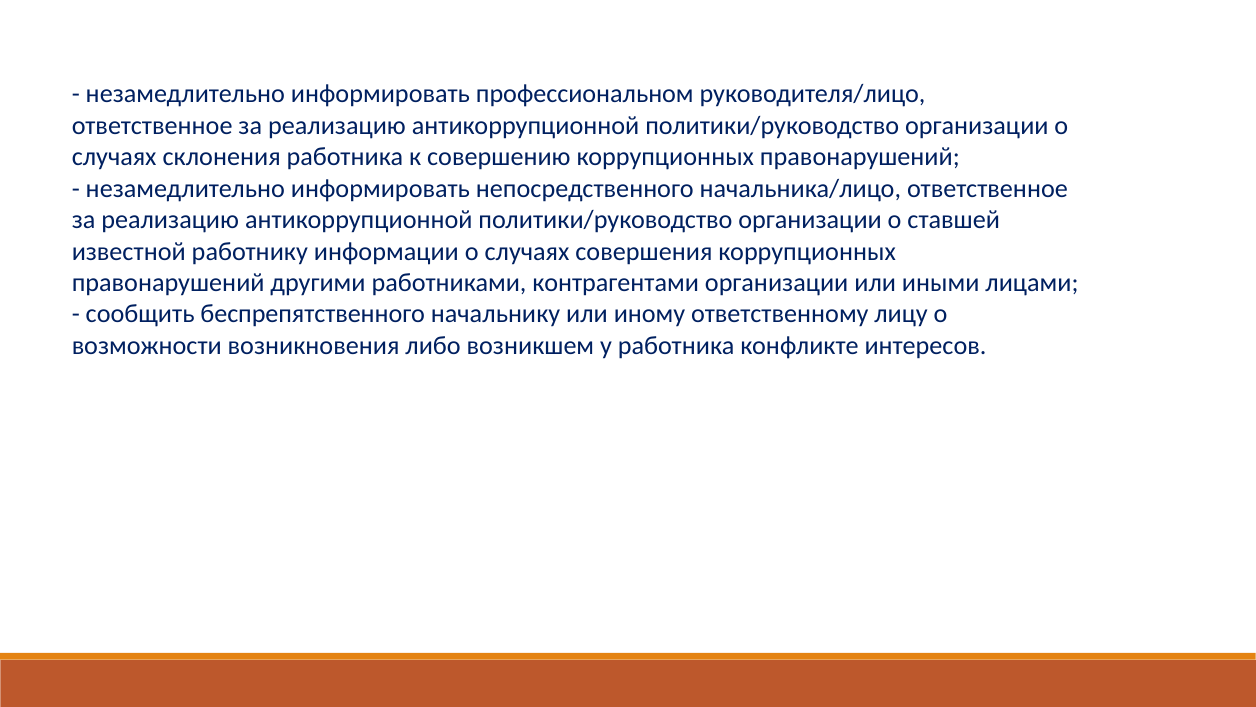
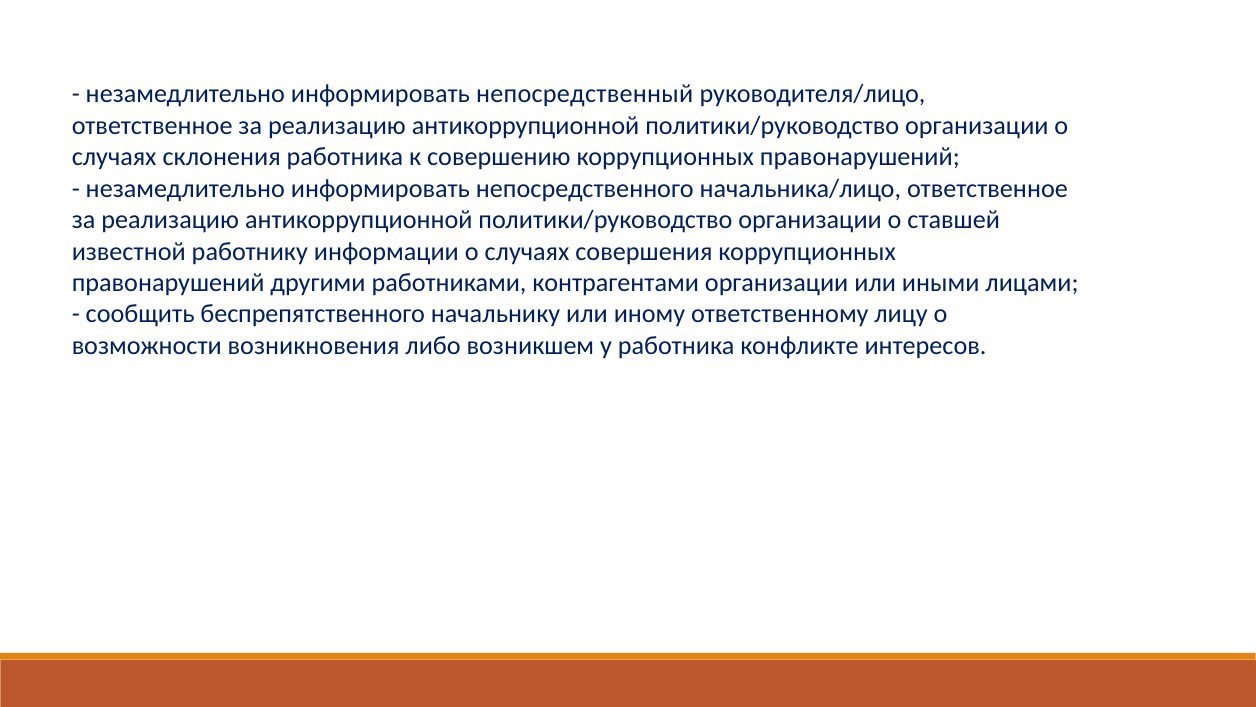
профессиональном: профессиональном -> непосредственный
